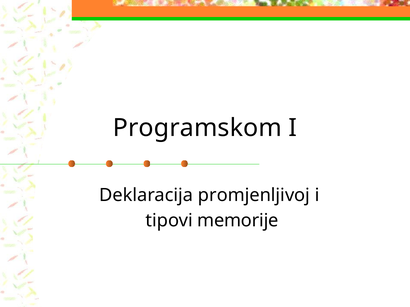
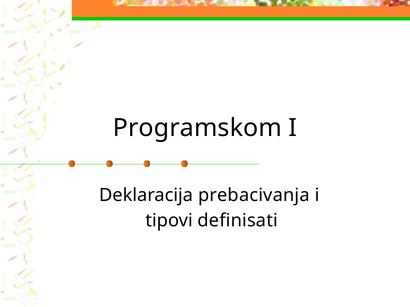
promjenljivoj: promjenljivoj -> prebacivanja
memorije: memorije -> definisati
